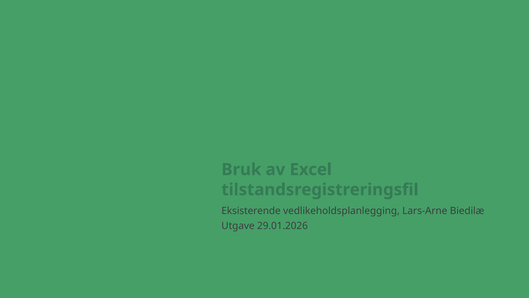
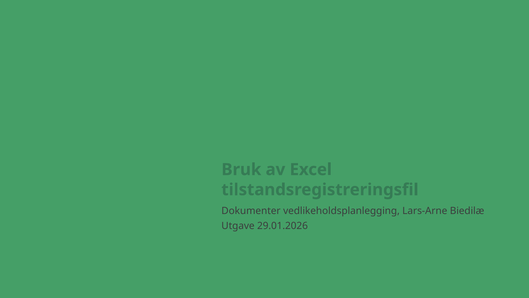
Eksisterende: Eksisterende -> Dokumenter
